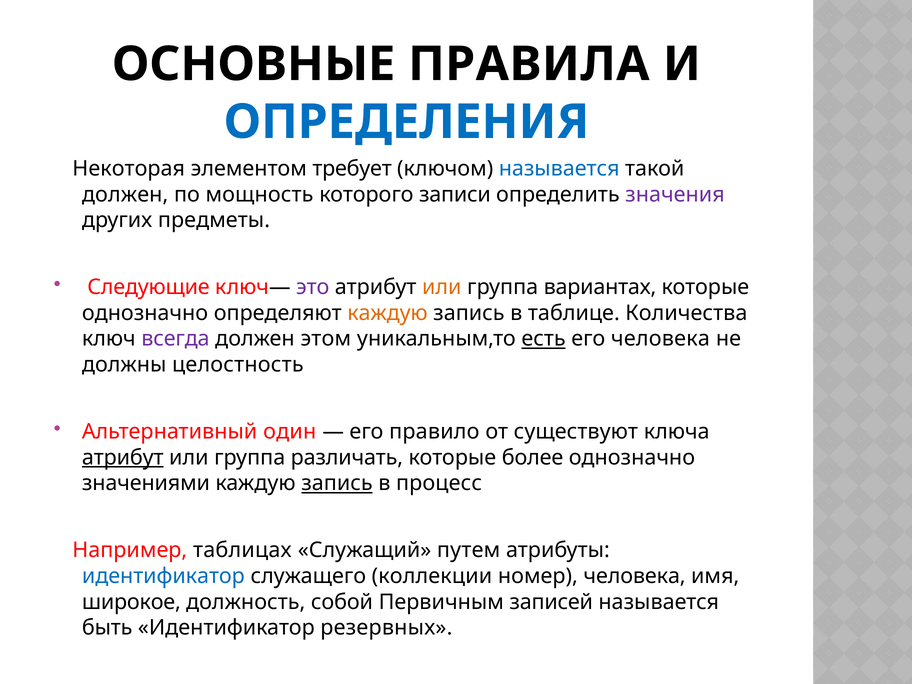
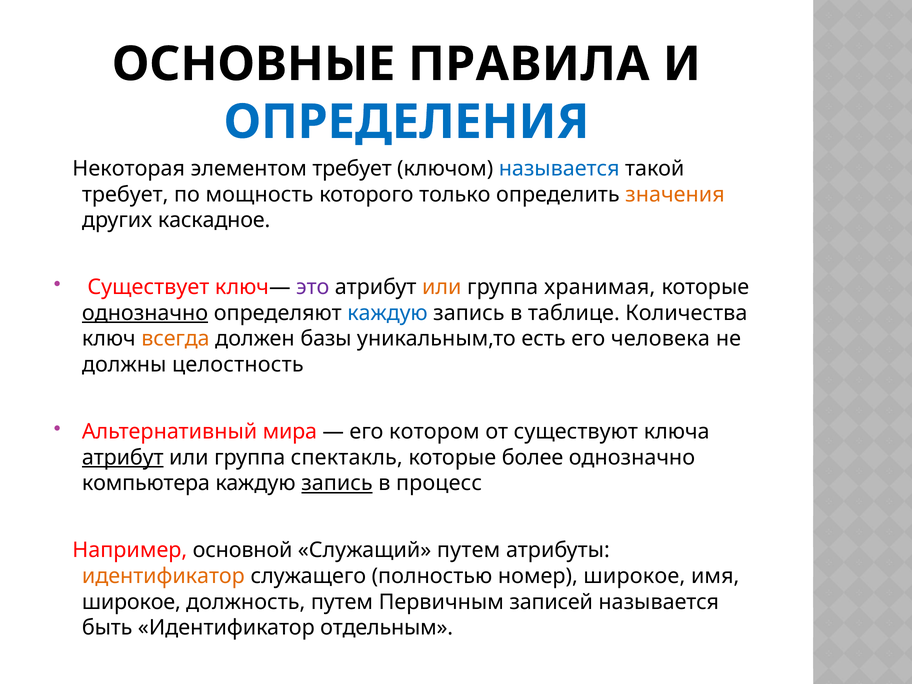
должен at (125, 194): должен -> требует
записи: записи -> только
значения colour: purple -> orange
предметы: предметы -> каскадное
Следующие: Следующие -> Существует
вариантах: вариантах -> хранимая
однозначно at (145, 313) underline: none -> present
каждую at (387, 313) colour: orange -> blue
всегда colour: purple -> orange
этом: этом -> базы
есть underline: present -> none
один: один -> мира
правило: правило -> котором
различать: различать -> спектакль
значениями: значениями -> компьютера
таблицах: таблицах -> основной
идентификатор at (163, 576) colour: blue -> orange
коллекции: коллекции -> полностью
номер человека: человека -> широкое
должность собой: собой -> путем
резервных: резервных -> отдельным
